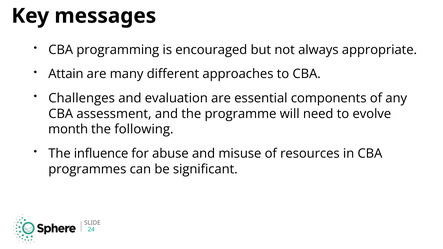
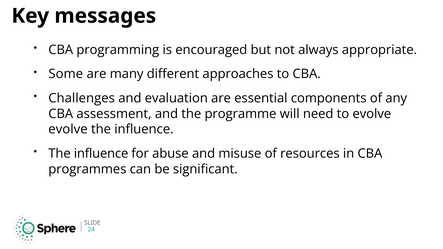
Attain: Attain -> Some
month at (68, 129): month -> evolve
following at (144, 129): following -> influence
